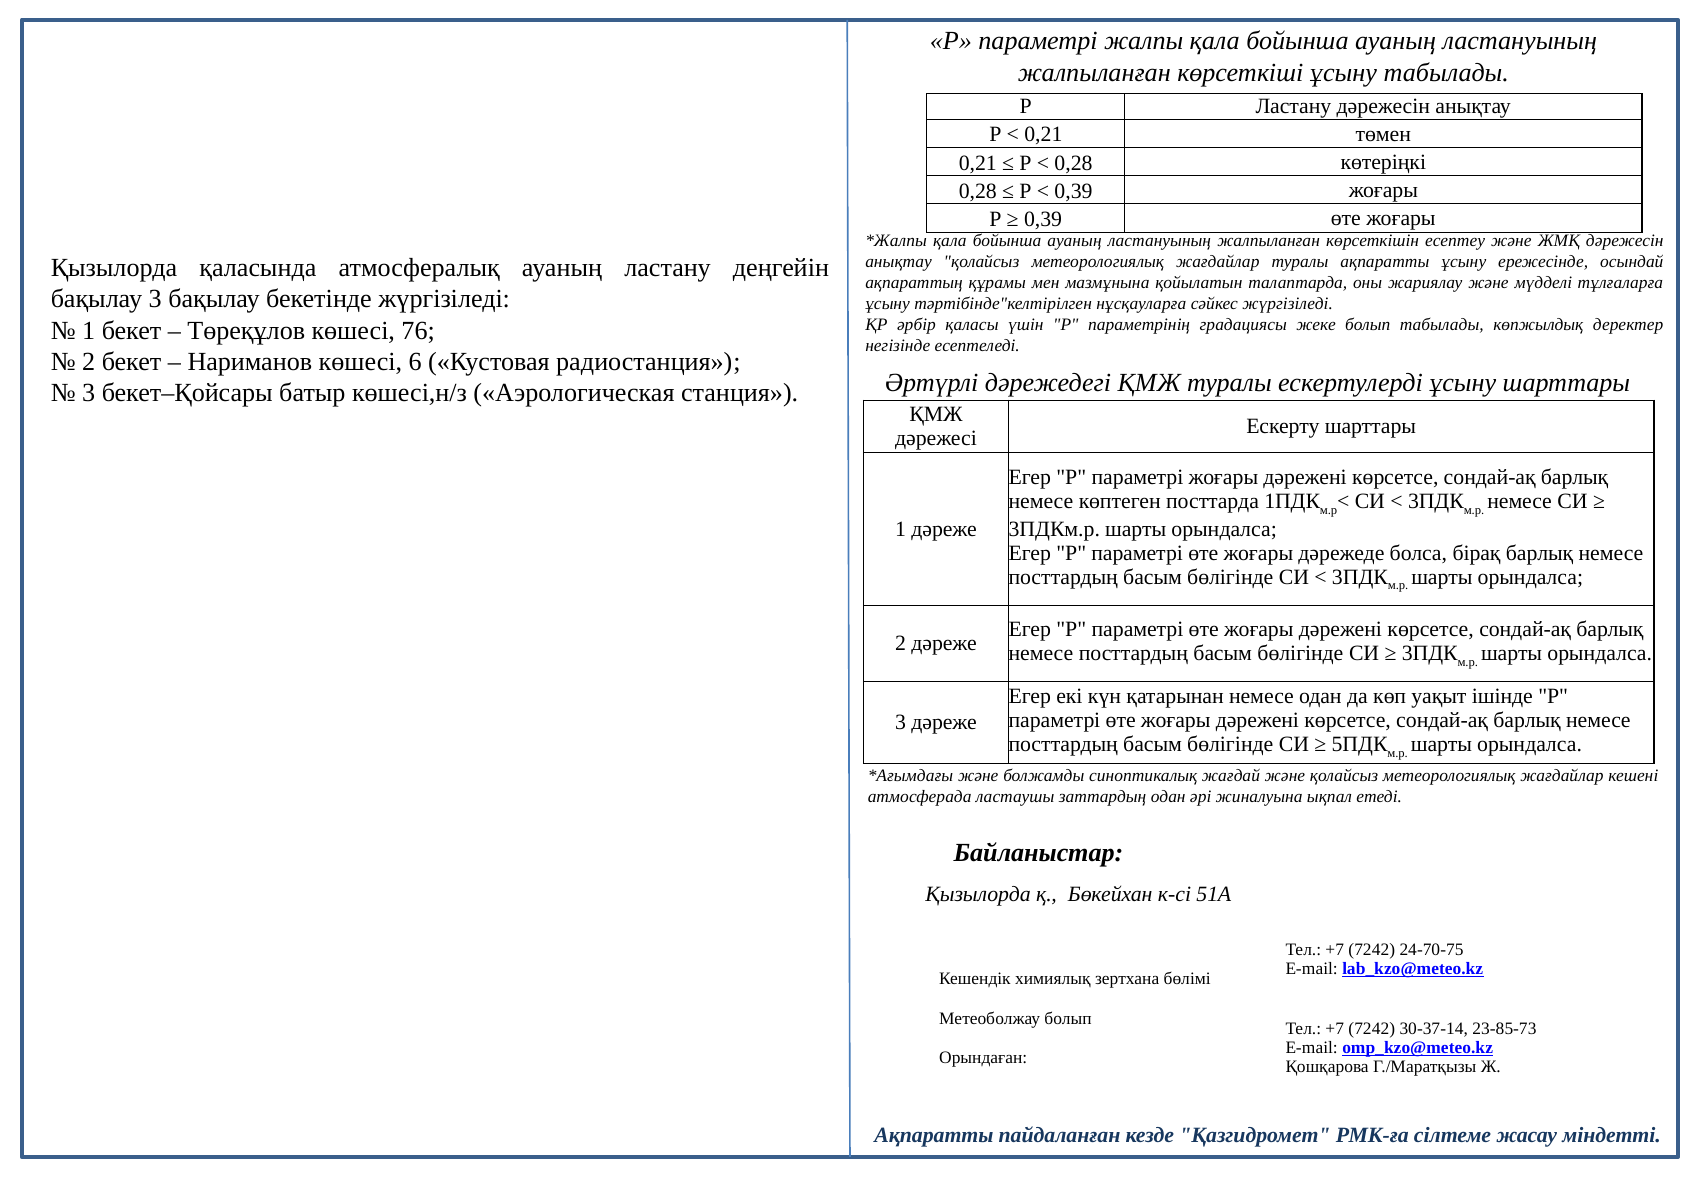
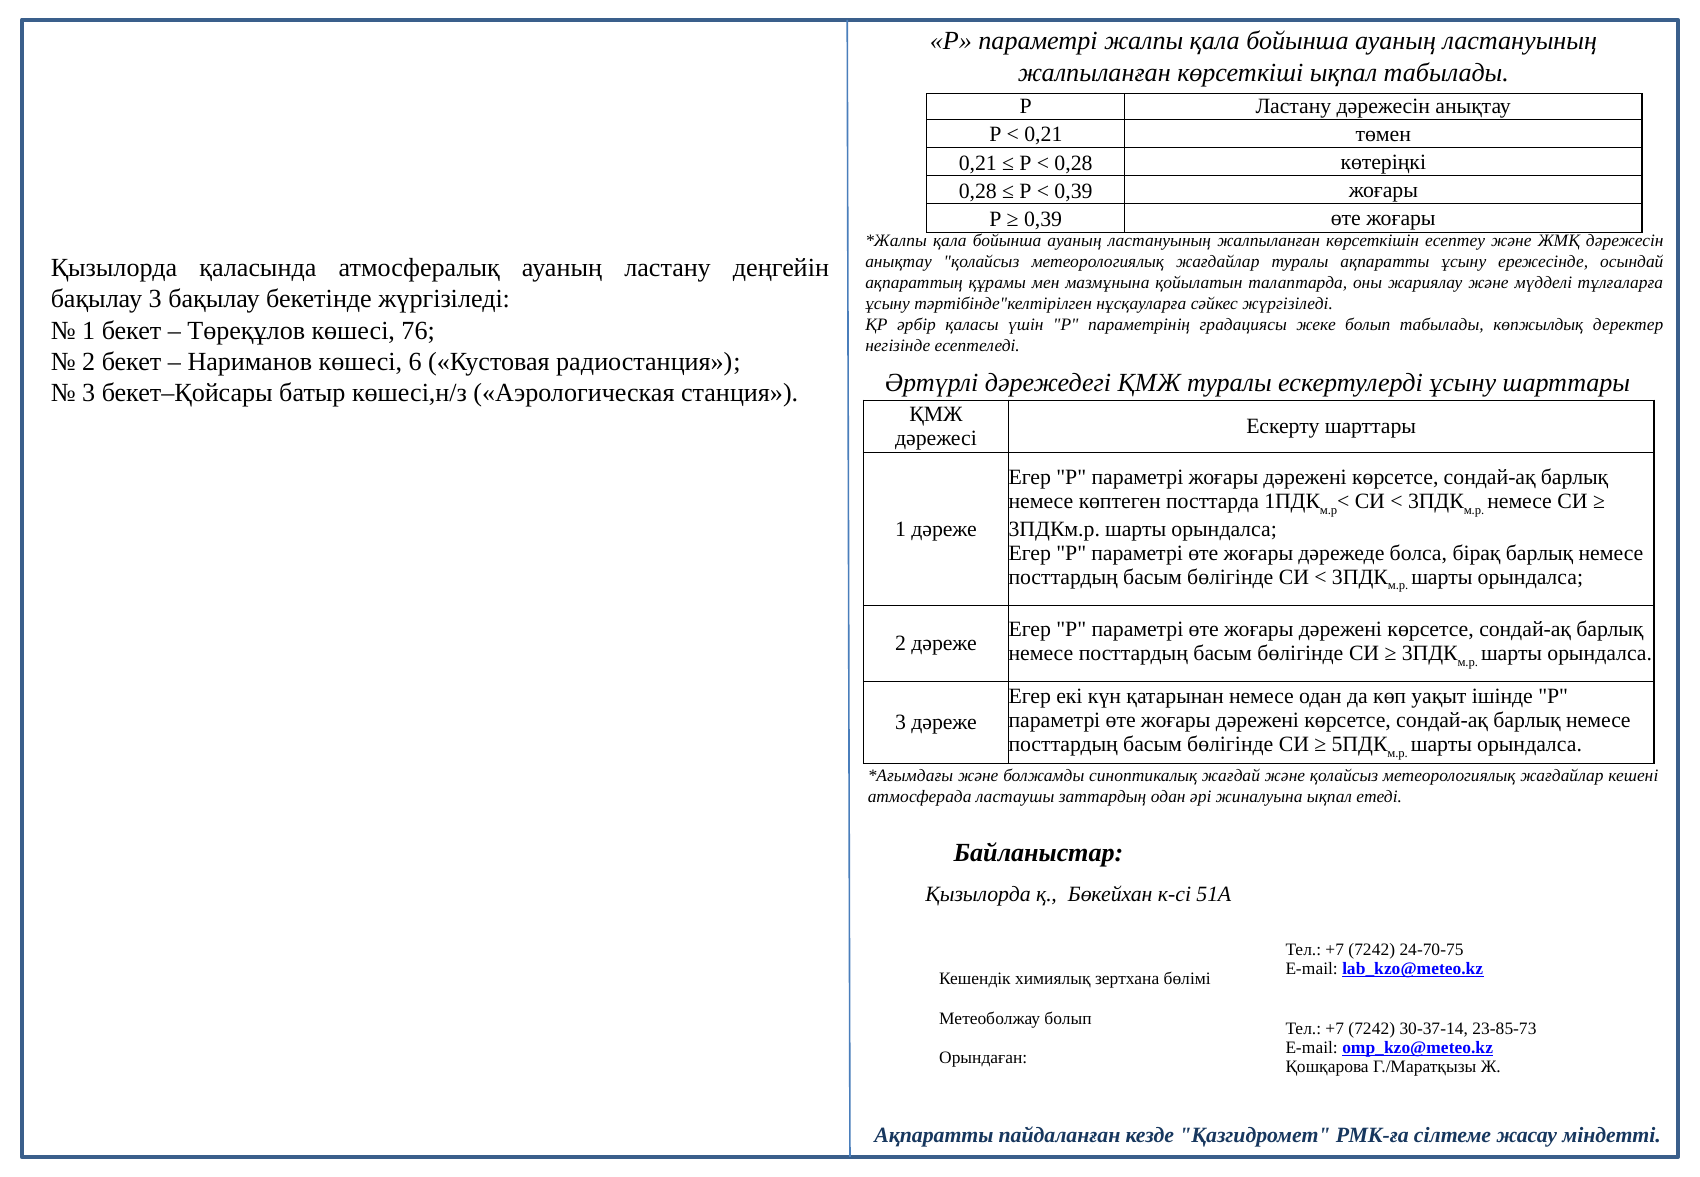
көрсеткіші ұсыну: ұсыну -> ықпал
